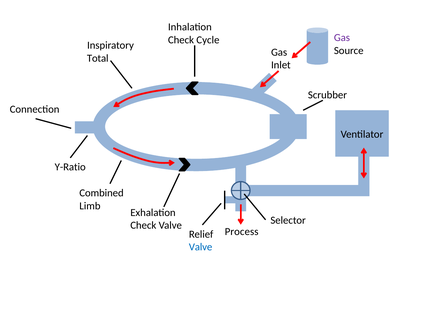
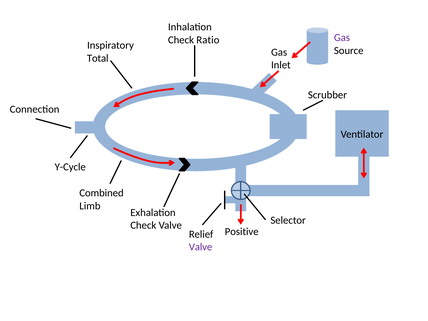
Cycle: Cycle -> Ratio
Y-Ratio: Y-Ratio -> Y-Cycle
Process: Process -> Positive
Valve at (201, 247) colour: blue -> purple
